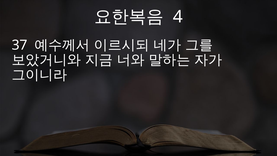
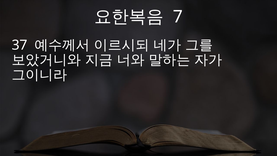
4: 4 -> 7
